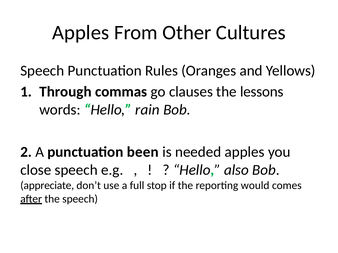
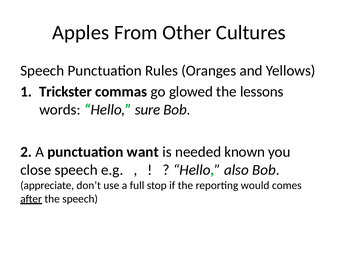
Through: Through -> Trickster
clauses: clauses -> glowed
rain: rain -> sure
been: been -> want
needed apples: apples -> known
